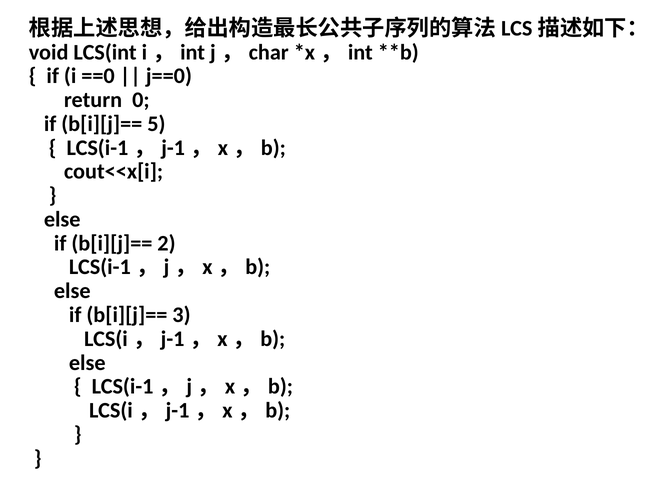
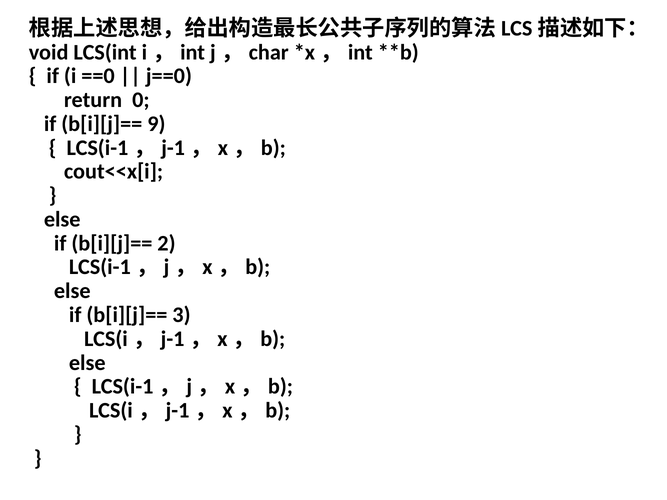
5: 5 -> 9
